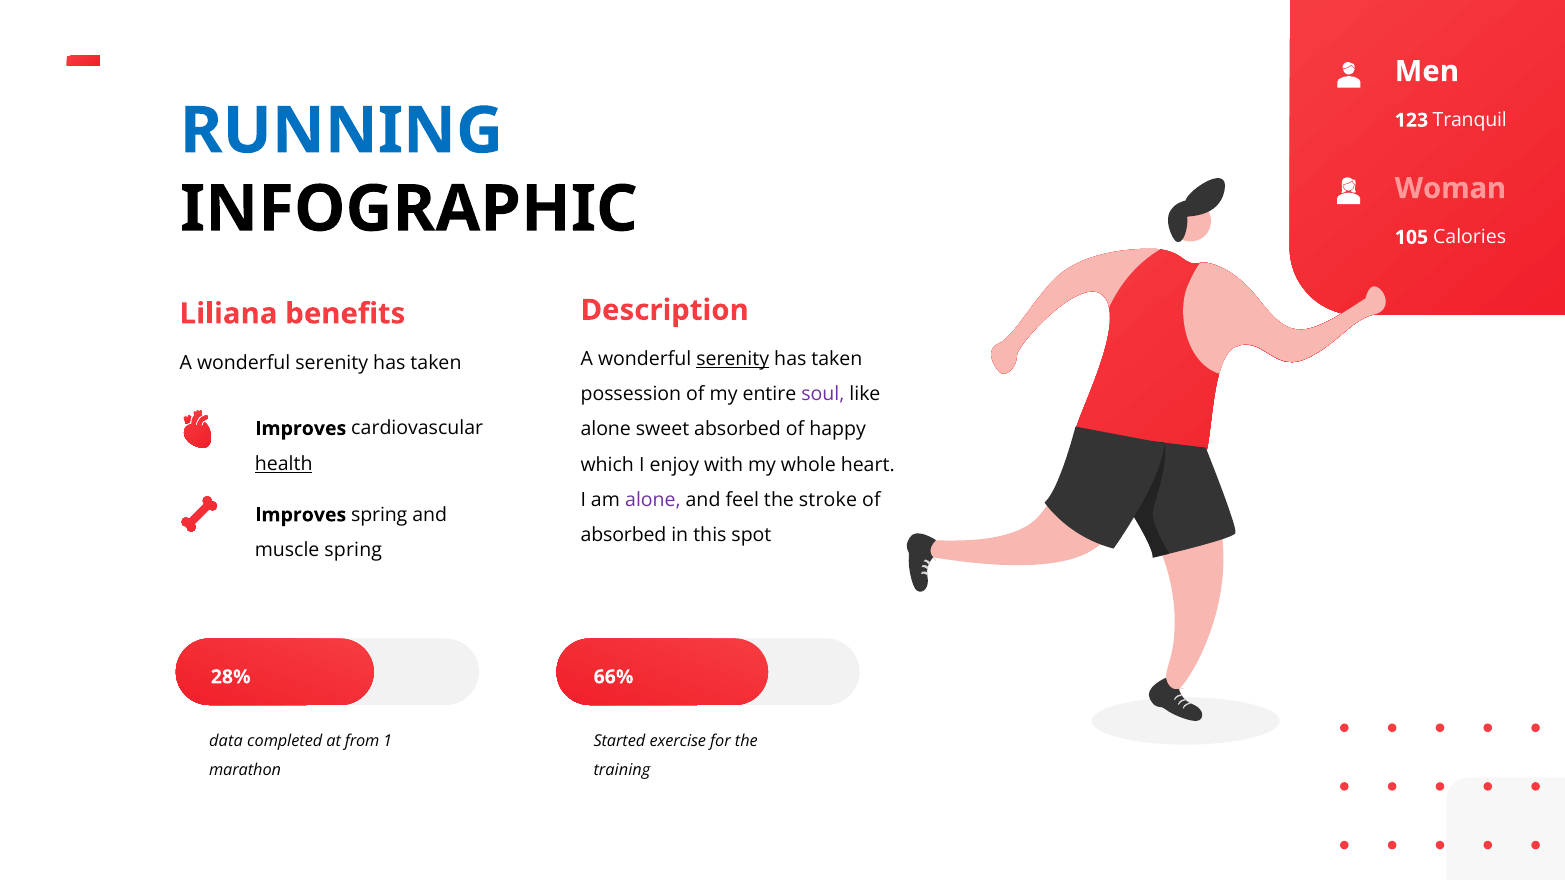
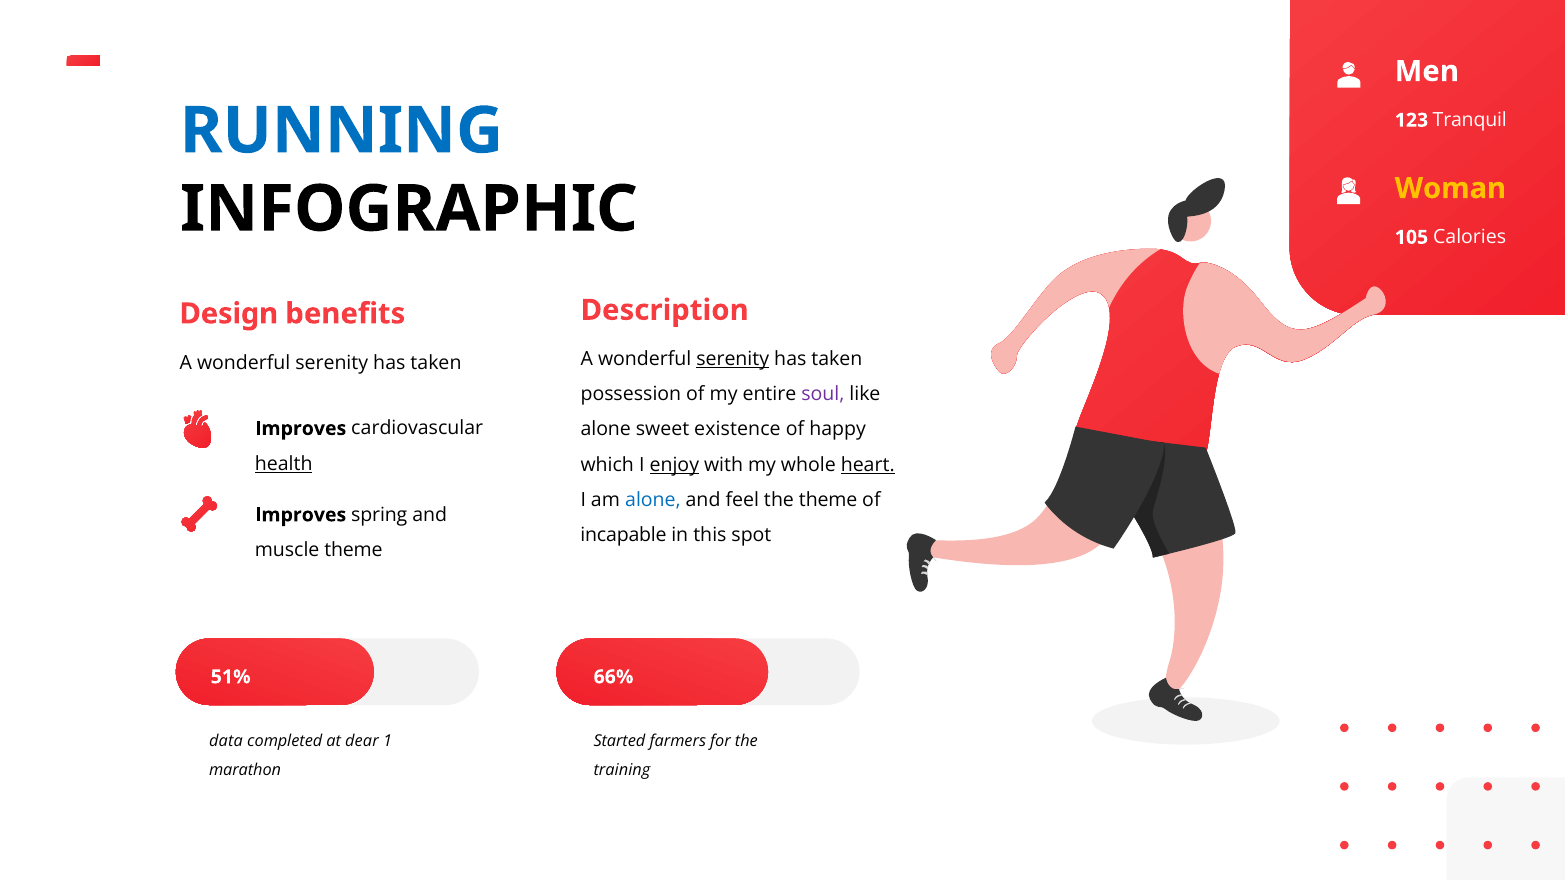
Woman colour: pink -> yellow
Liliana: Liliana -> Design
sweet absorbed: absorbed -> existence
enjoy underline: none -> present
heart underline: none -> present
alone at (653, 500) colour: purple -> blue
the stroke: stroke -> theme
absorbed at (624, 535): absorbed -> incapable
muscle spring: spring -> theme
28%: 28% -> 51%
from: from -> dear
exercise: exercise -> farmers
